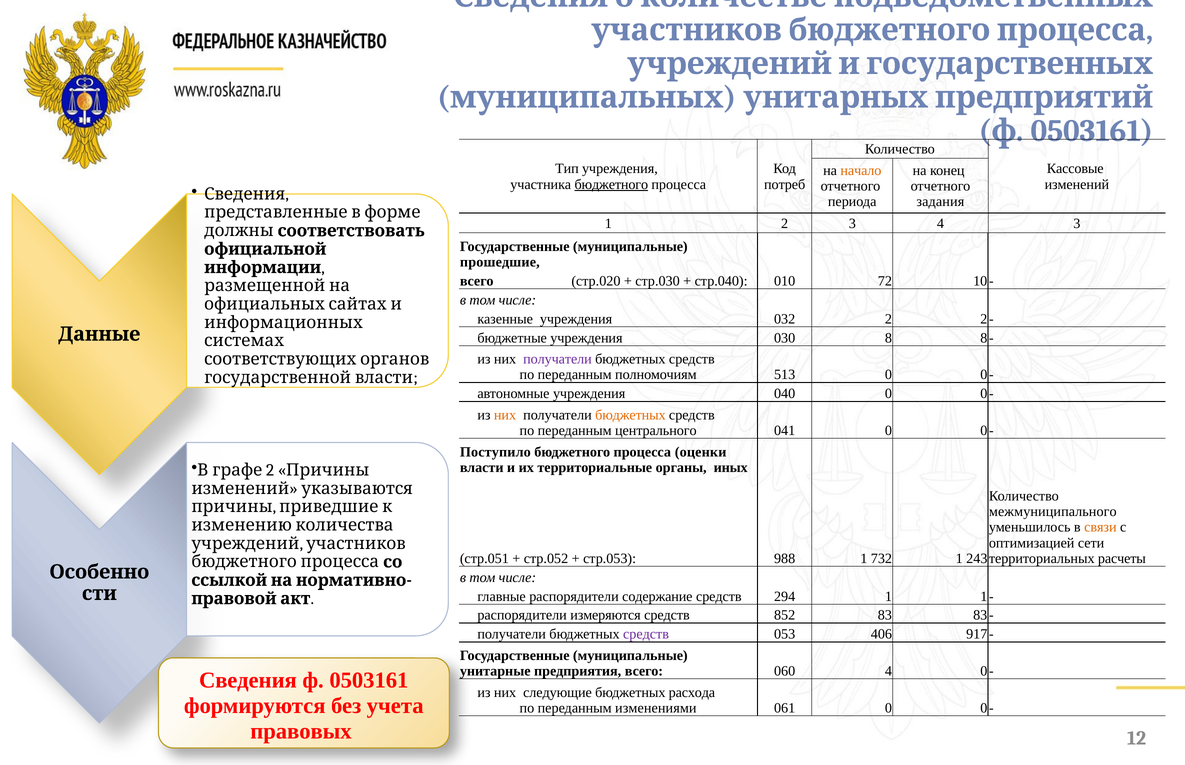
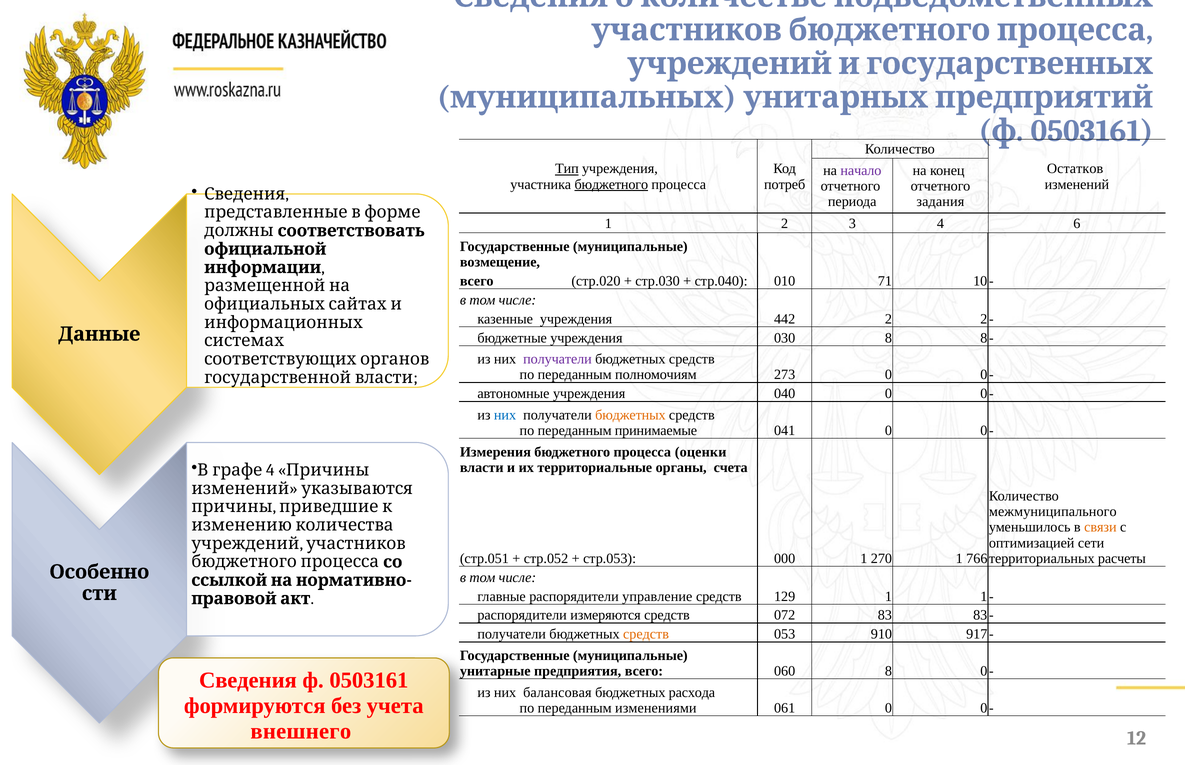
Тип underline: none -> present
Кассовые: Кассовые -> Остатков
начало colour: orange -> purple
4 3: 3 -> 6
прошедшие: прошедшие -> возмещение
72: 72 -> 71
032: 032 -> 442
513: 513 -> 273
них at (505, 415) colour: orange -> blue
центрального: центрального -> принимаемые
Поступило: Поступило -> Измерения
иных: иных -> счета
2 at (270, 470): 2 -> 4
988: 988 -> 000
732: 732 -> 270
243: 243 -> 766
содержание: содержание -> управление
294: 294 -> 129
852: 852 -> 072
средств at (646, 634) colour: purple -> orange
406: 406 -> 910
060 4: 4 -> 8
следующие: следующие -> балансовая
правовых: правовых -> внешнего
